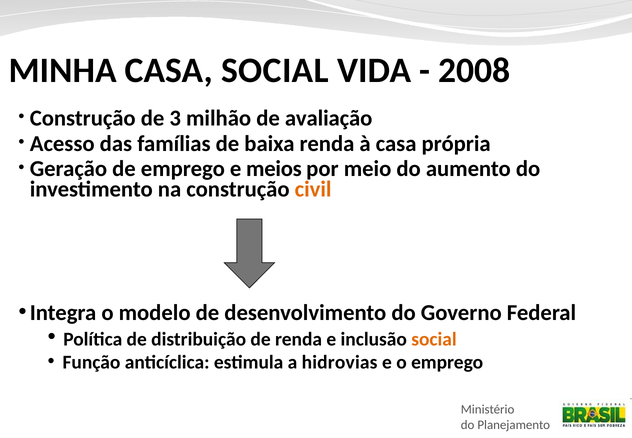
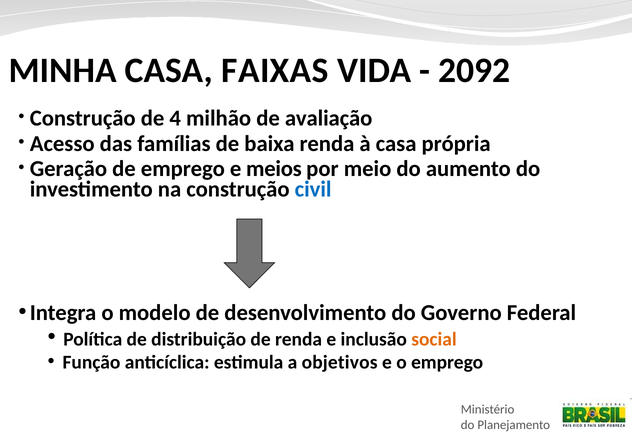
CASA SOCIAL: SOCIAL -> FAIXAS
2008: 2008 -> 2092
3: 3 -> 4
civil colour: orange -> blue
hidrovias: hidrovias -> objetivos
